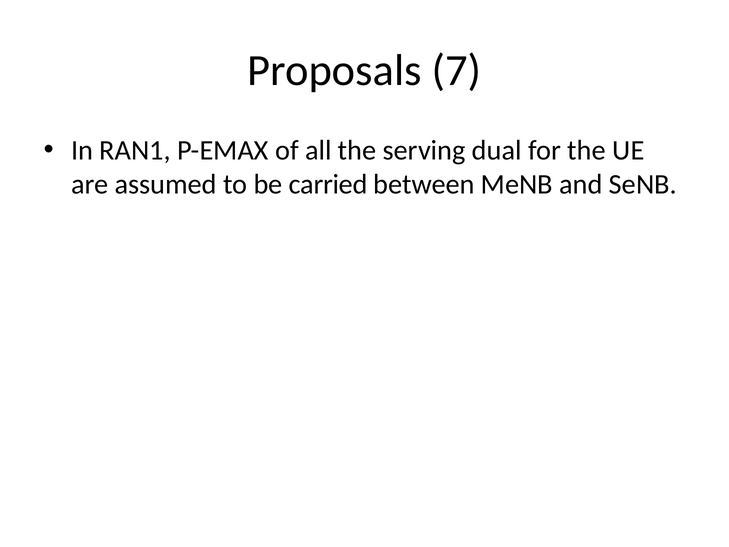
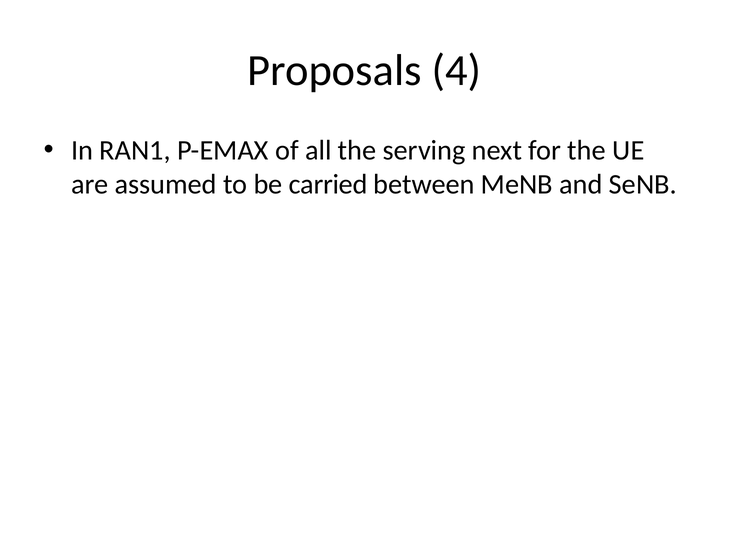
7: 7 -> 4
dual: dual -> next
